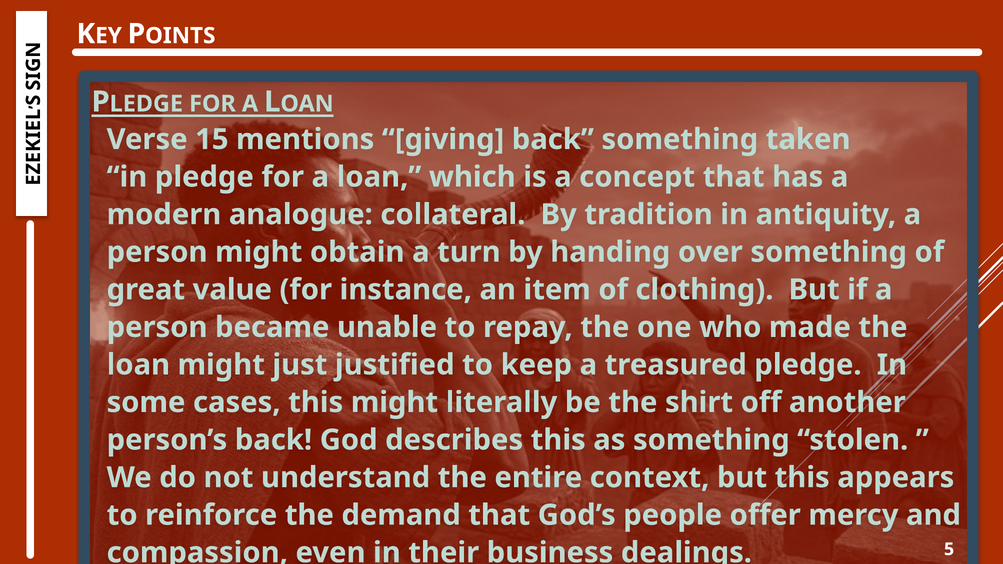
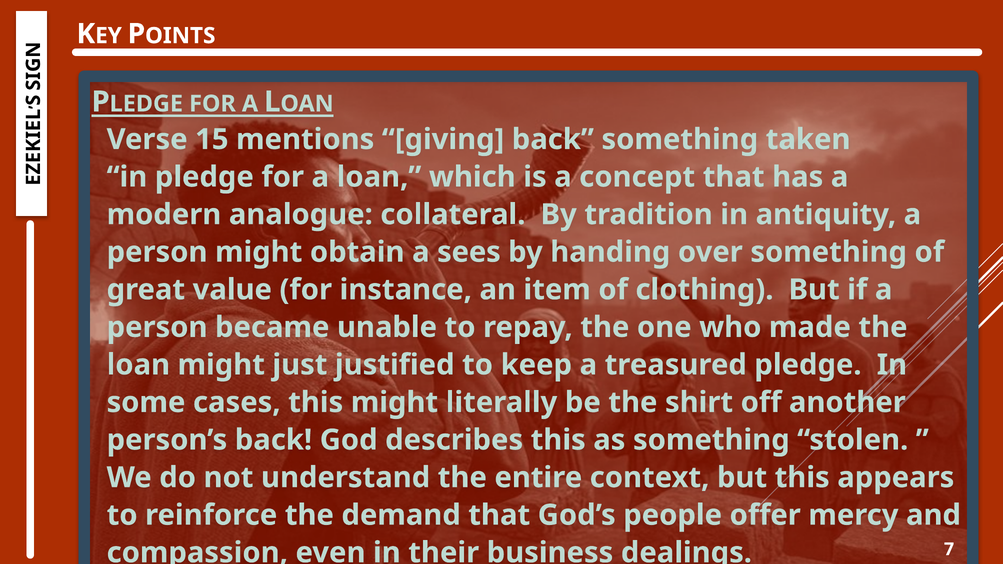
turn: turn -> sees
5: 5 -> 7
